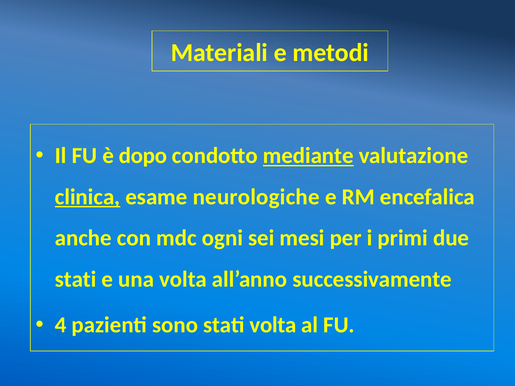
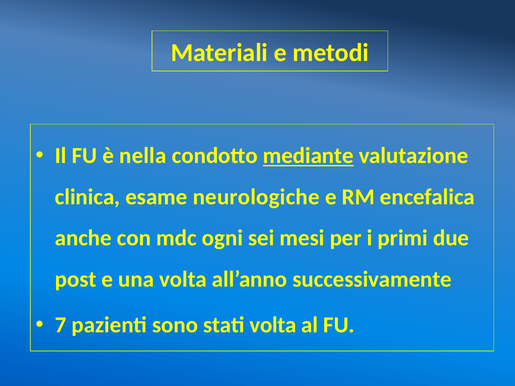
dopo: dopo -> nella
clinica underline: present -> none
stati at (76, 279): stati -> post
4: 4 -> 7
